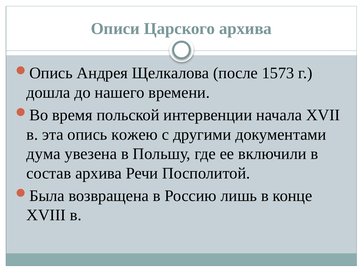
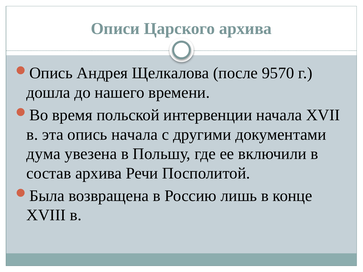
1573: 1573 -> 9570
опись кожею: кожею -> начала
